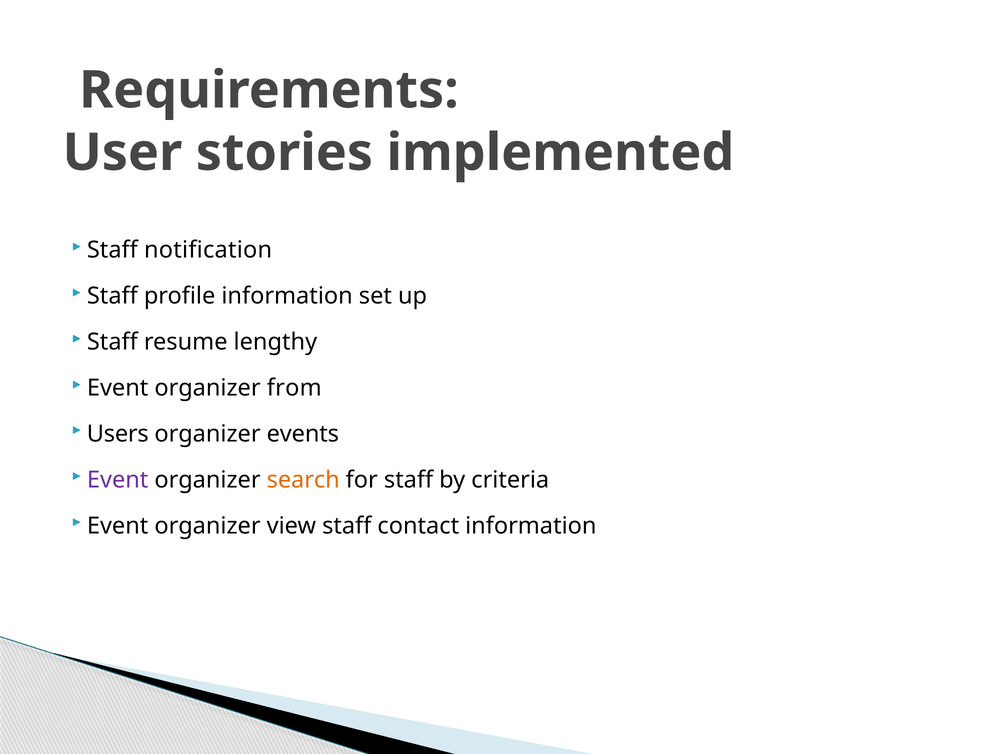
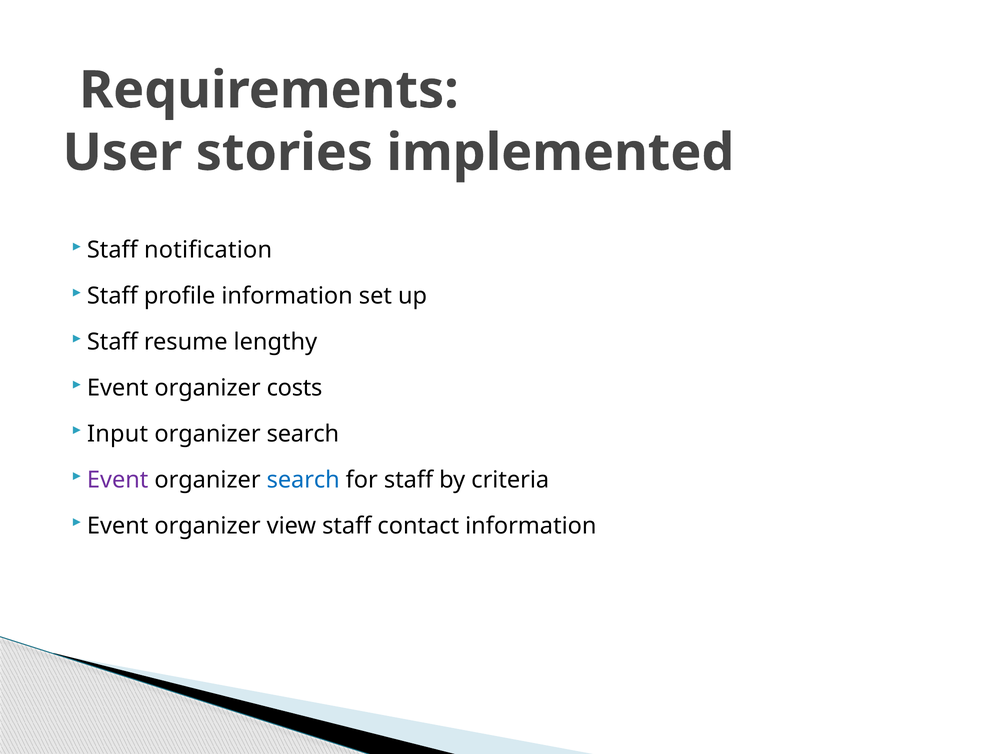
from: from -> costs
Users: Users -> Input
events at (303, 434): events -> search
search at (303, 480) colour: orange -> blue
